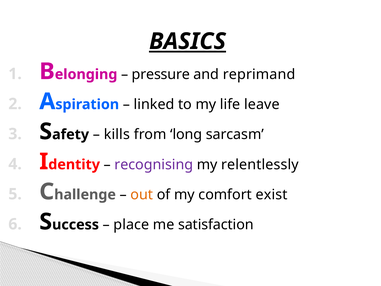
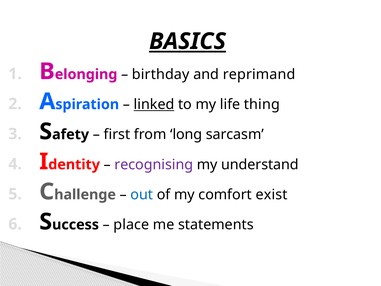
pressure: pressure -> birthday
linked underline: none -> present
leave: leave -> thing
kills: kills -> first
relentlessly: relentlessly -> understand
out colour: orange -> blue
satisfaction: satisfaction -> statements
